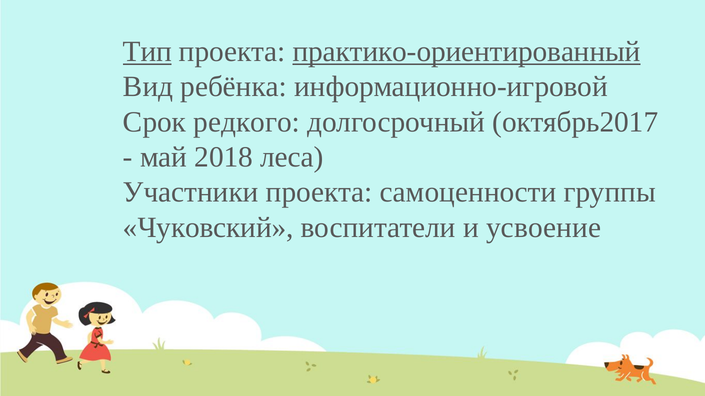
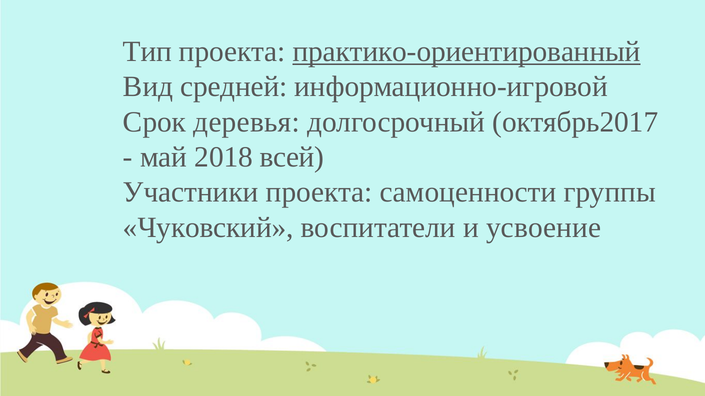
Тип underline: present -> none
ребёнка: ребёнка -> средней
редкого: редкого -> деревья
леса: леса -> всей
